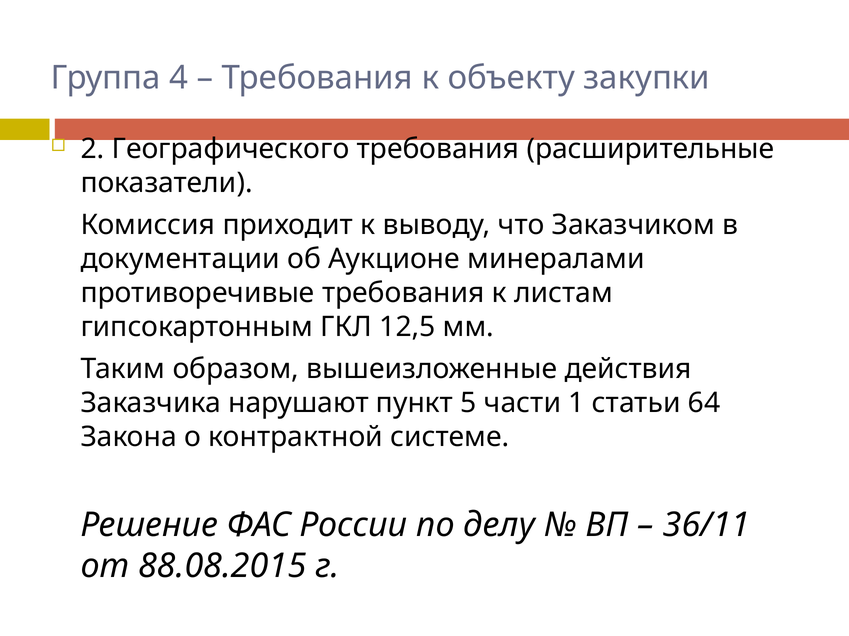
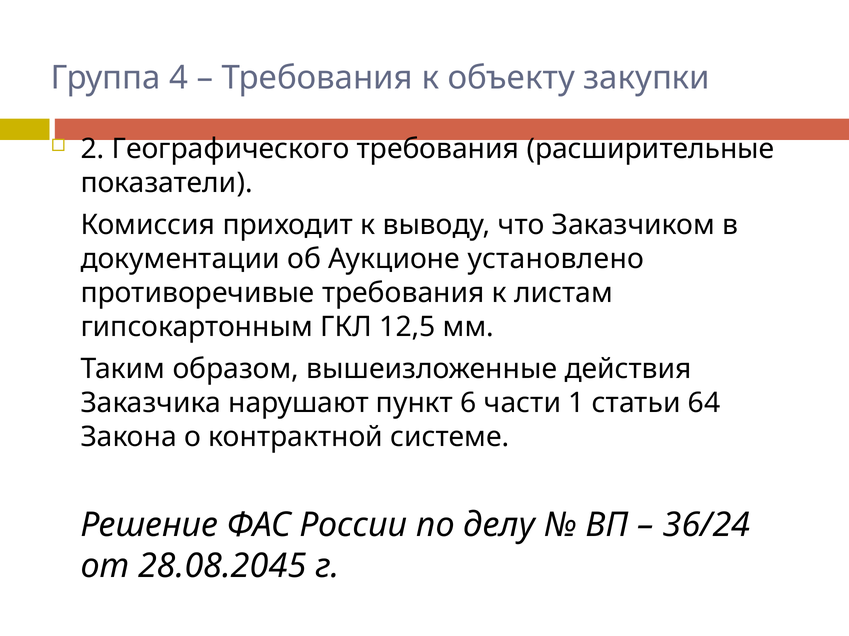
минералами: минералами -> установлено
5: 5 -> 6
36/11: 36/11 -> 36/24
88.08.2015: 88.08.2015 -> 28.08.2045
